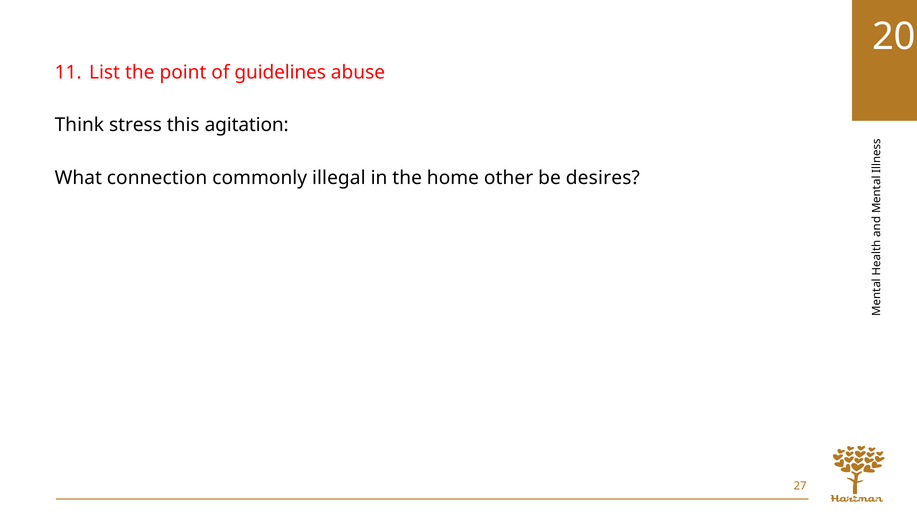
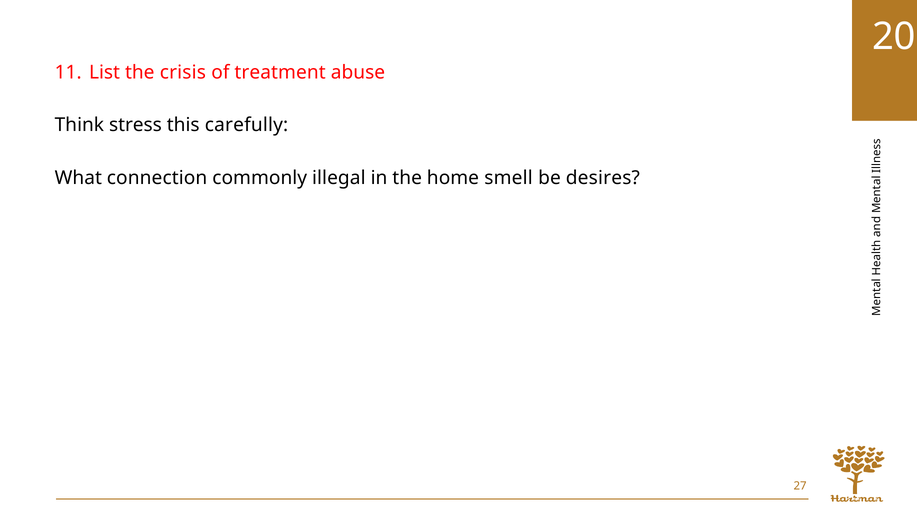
point: point -> crisis
guidelines: guidelines -> treatment
agitation: agitation -> carefully
other: other -> smell
